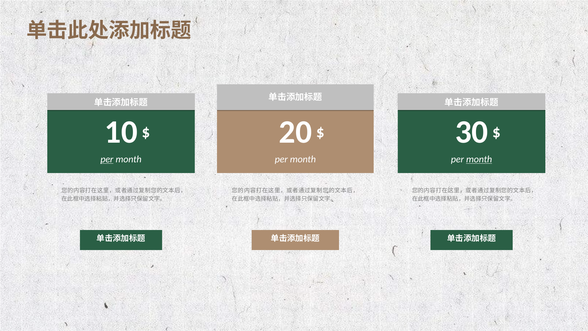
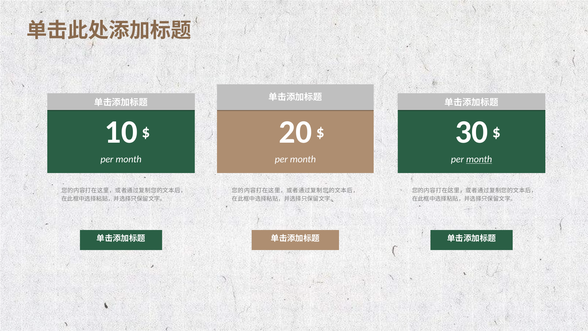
per at (107, 159) underline: present -> none
